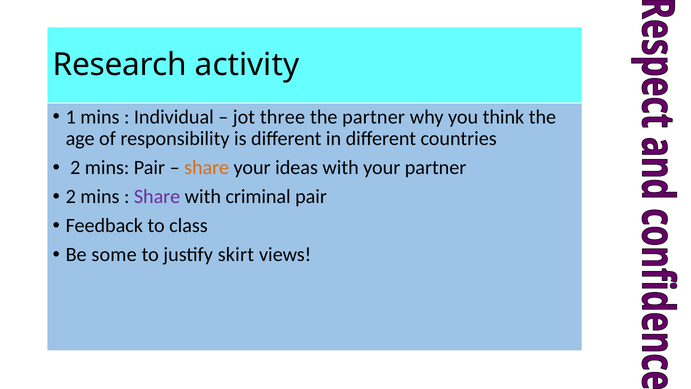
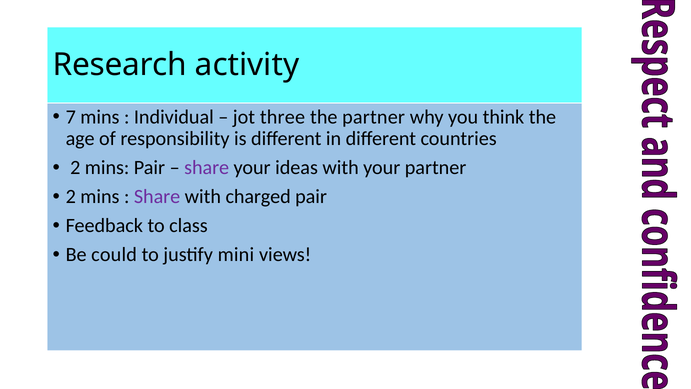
1: 1 -> 7
share at (207, 168) colour: orange -> purple
criminal: criminal -> charged
some: some -> could
skirt: skirt -> mini
